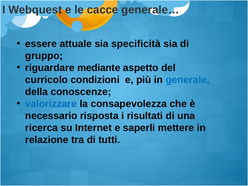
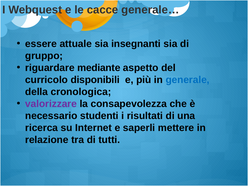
specificità: specificità -> insegnanti
condizioni: condizioni -> disponibili
conoscenze: conoscenze -> cronologica
valorizzare colour: blue -> purple
risposta: risposta -> studenti
